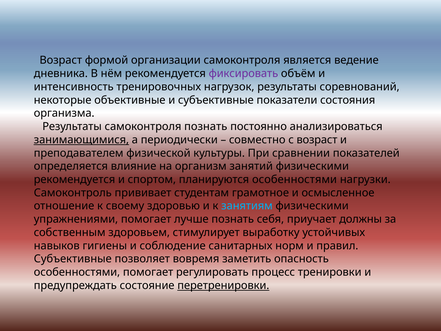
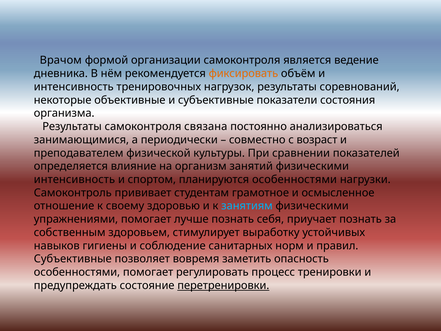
Возраст at (61, 60): Возраст -> Врачом
фиксировать colour: purple -> orange
самоконтроля познать: познать -> связана
занимающимися underline: present -> none
рекомендуется at (75, 179): рекомендуется -> интенсивность
приучает должны: должны -> познать
